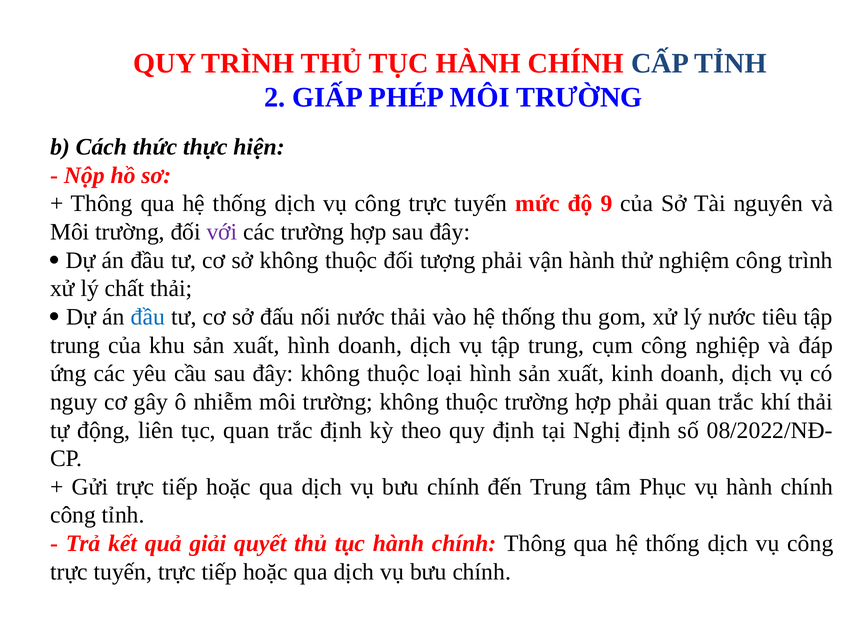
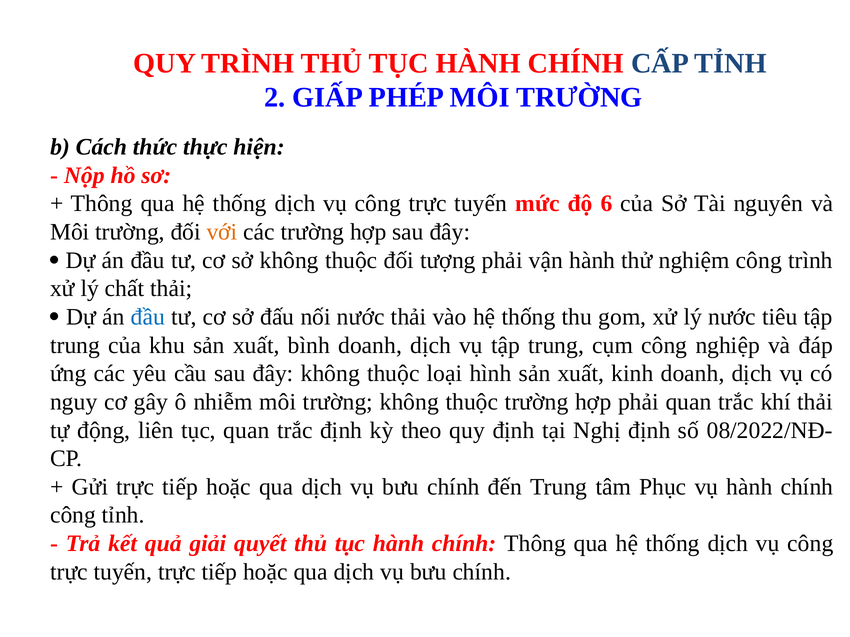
9: 9 -> 6
với colour: purple -> orange
xuất hình: hình -> bình
